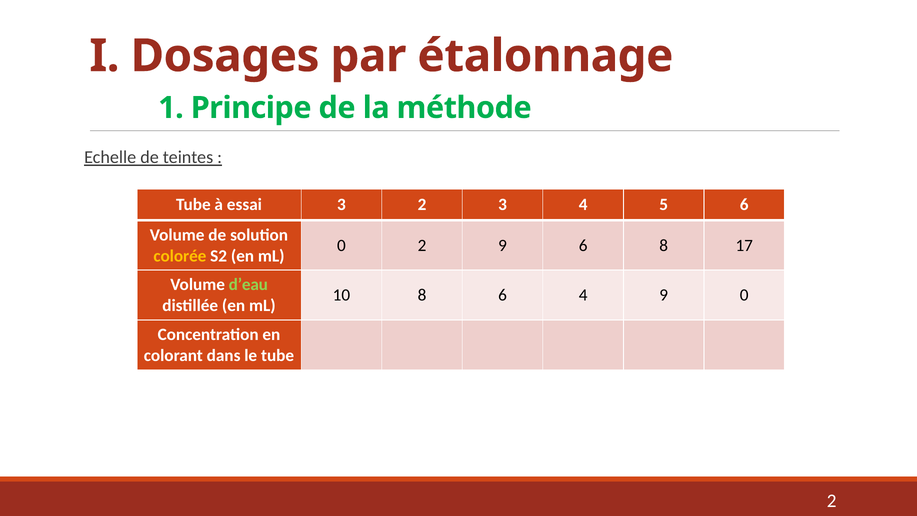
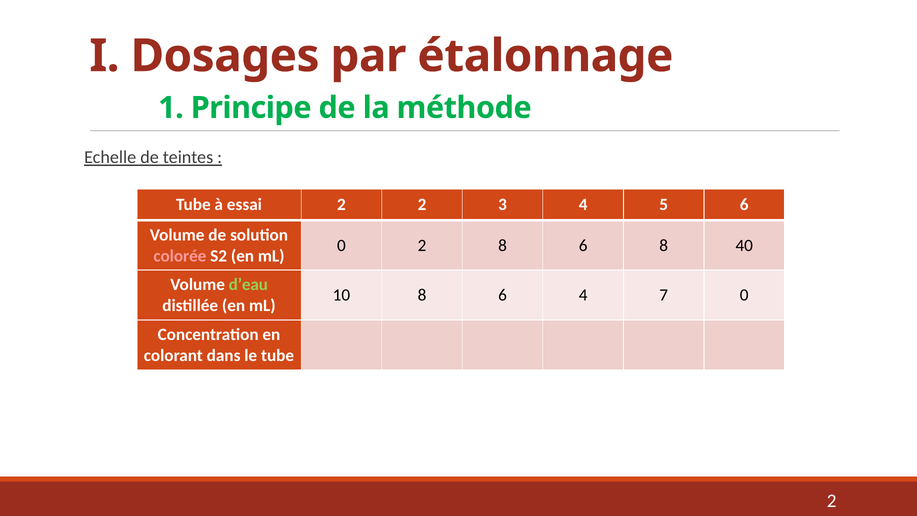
essai 3: 3 -> 2
2 9: 9 -> 8
17: 17 -> 40
colorée colour: yellow -> pink
4 9: 9 -> 7
